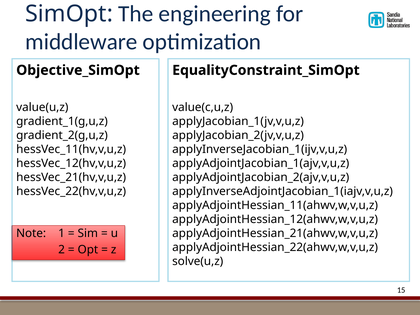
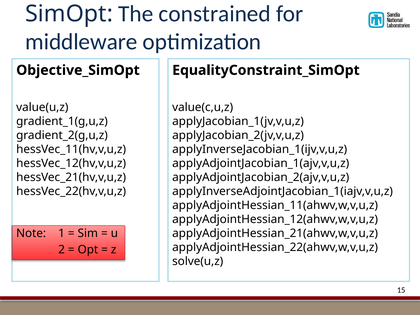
engineering: engineering -> constrained
